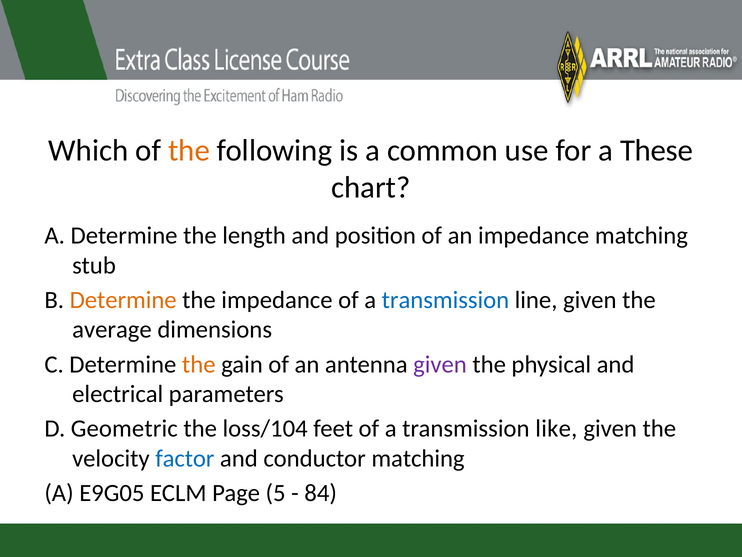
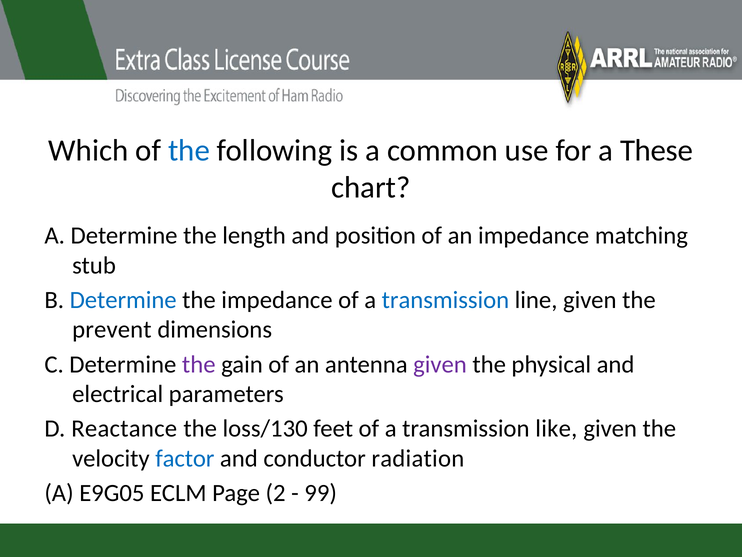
the at (189, 150) colour: orange -> blue
Determine at (123, 300) colour: orange -> blue
average: average -> prevent
the at (199, 364) colour: orange -> purple
Geometric: Geometric -> Reactance
loss/104: loss/104 -> loss/130
conductor matching: matching -> radiation
5: 5 -> 2
84: 84 -> 99
